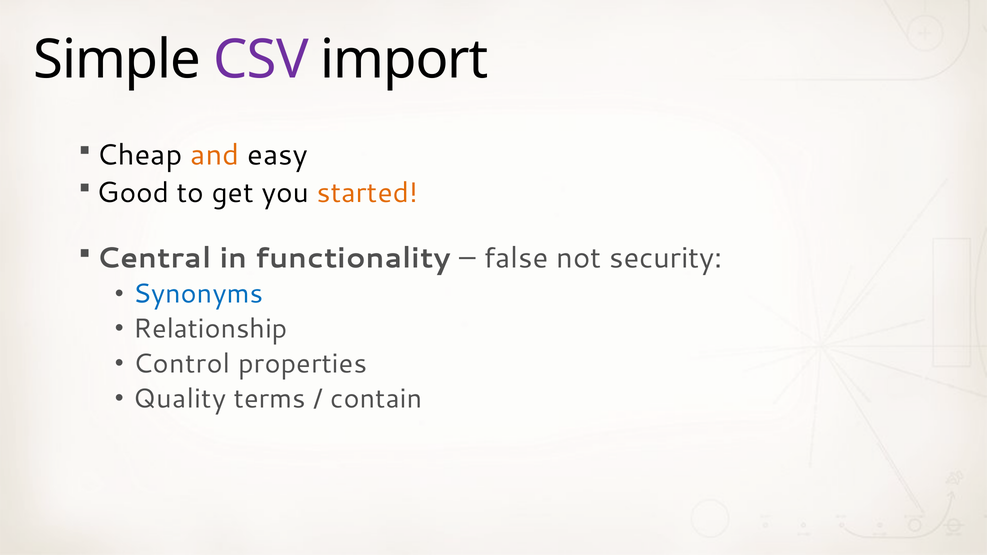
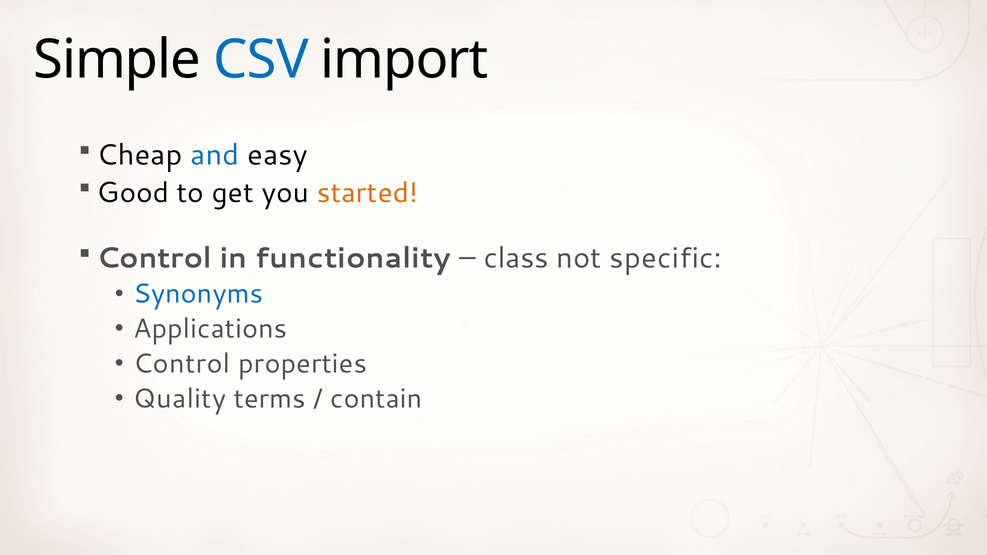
CSV colour: purple -> blue
and colour: orange -> blue
Central at (154, 258): Central -> Control
false: false -> class
security: security -> specific
Relationship: Relationship -> Applications
